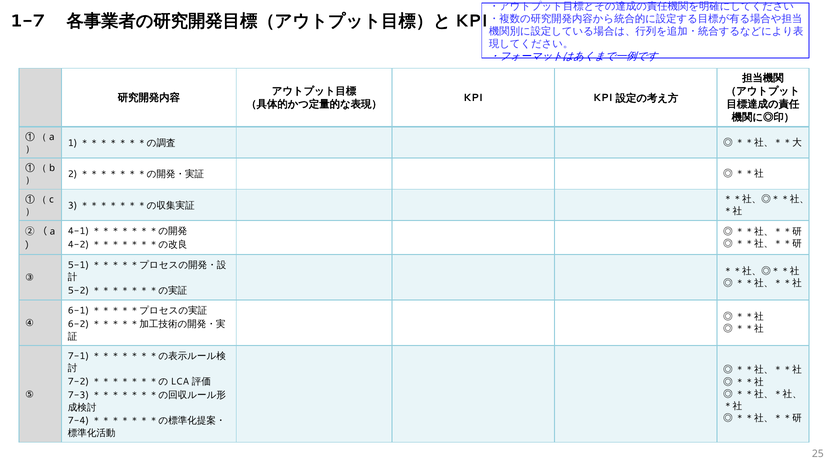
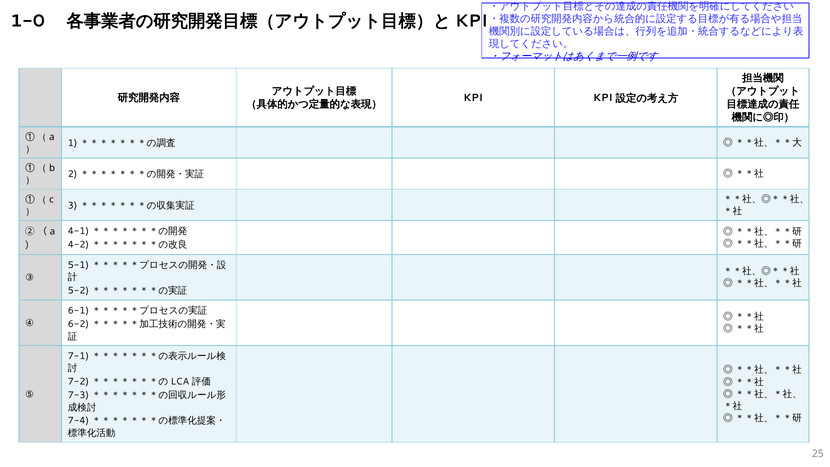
1-7: 1-7 -> 1-0
